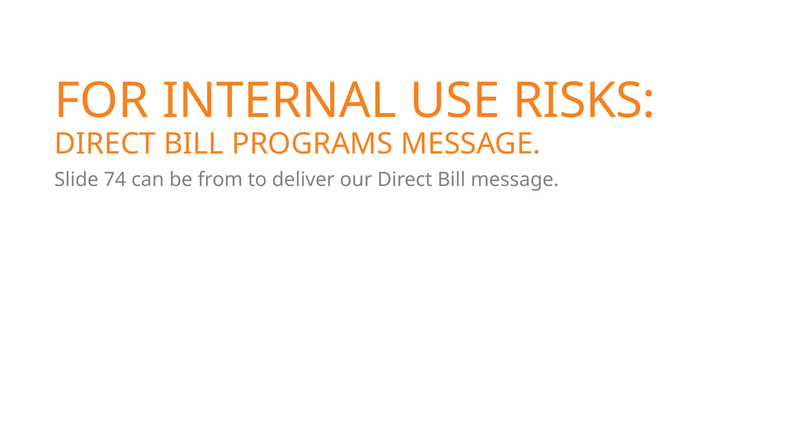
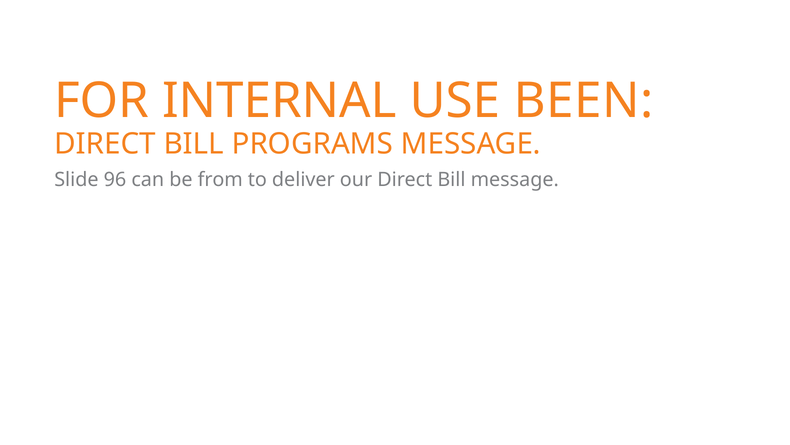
RISKS: RISKS -> BEEN
74: 74 -> 96
